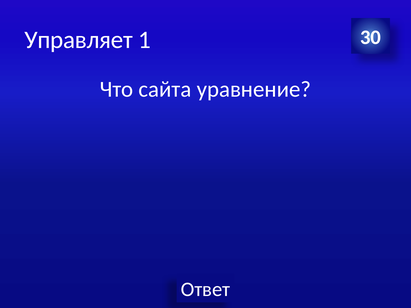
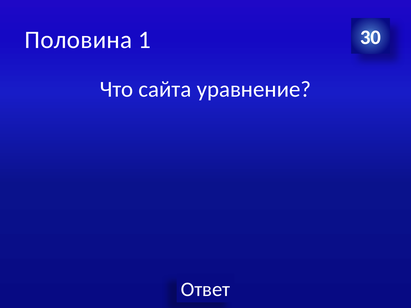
Управляет: Управляет -> Половина
